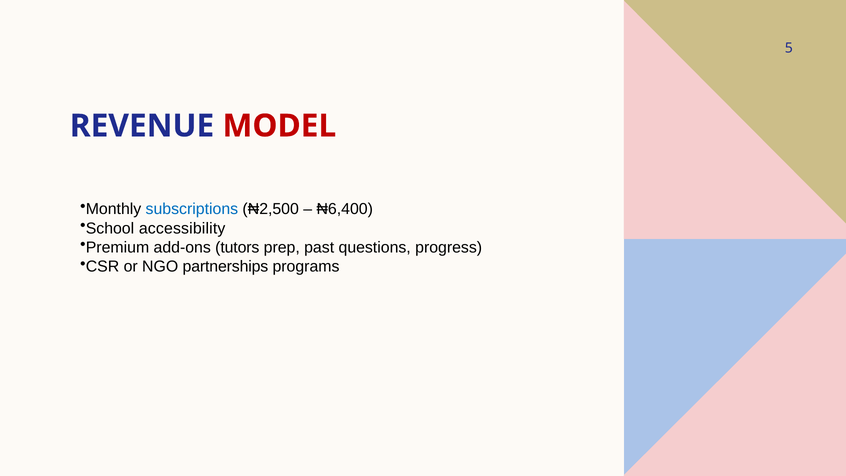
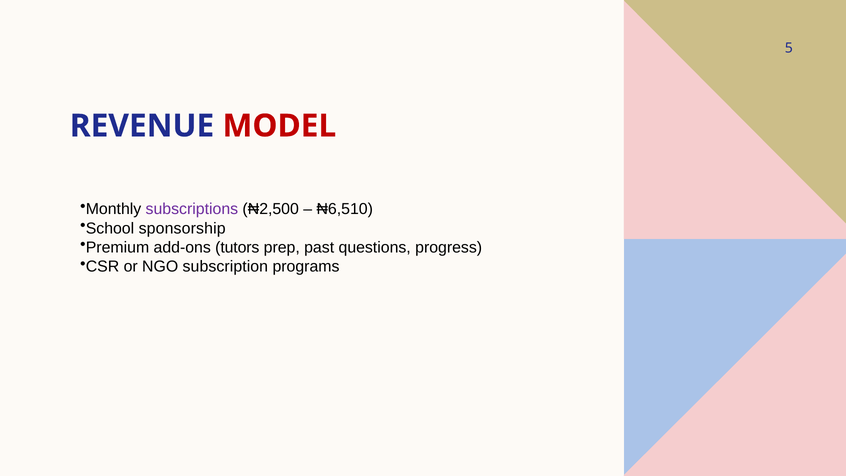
subscriptions colour: blue -> purple
₦6,400: ₦6,400 -> ₦6,510
accessibility: accessibility -> sponsorship
partnerships: partnerships -> subscription
